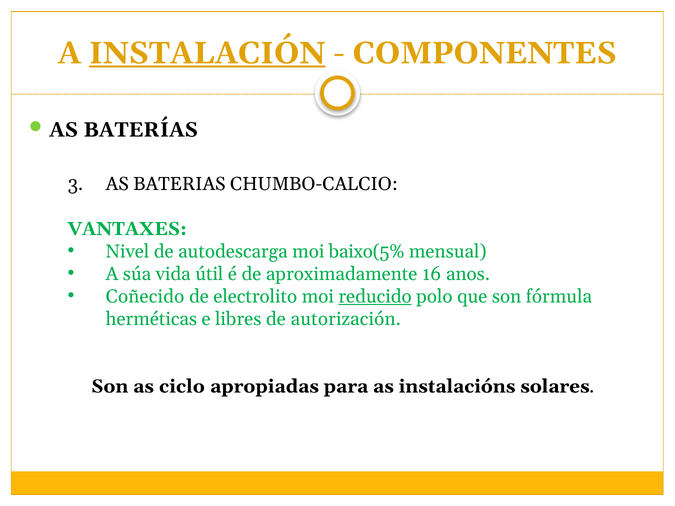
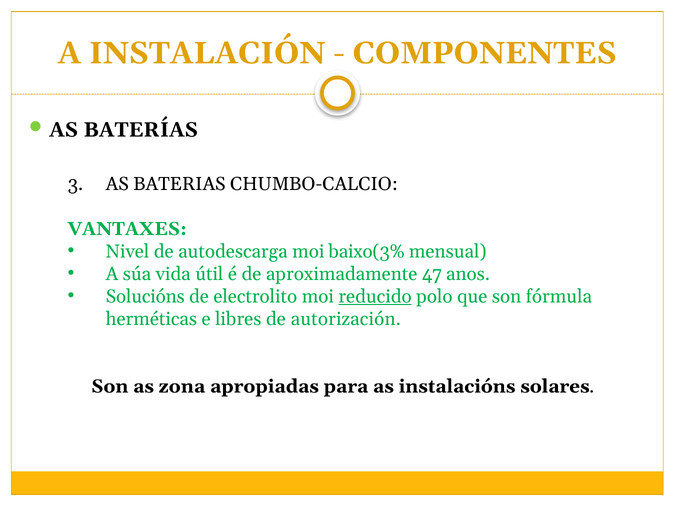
INSTALACIÓN underline: present -> none
baixo(5%: baixo(5% -> baixo(3%
16: 16 -> 47
Coñecido: Coñecido -> Solucións
ciclo: ciclo -> zona
